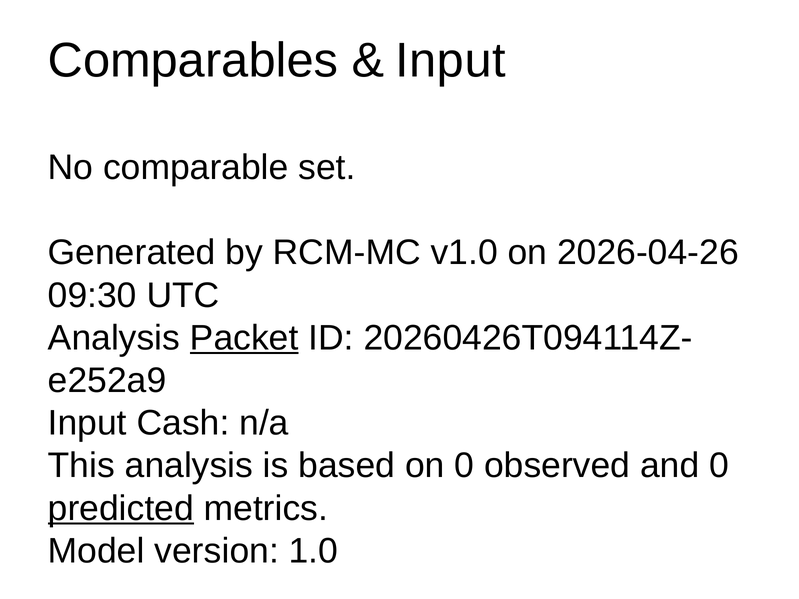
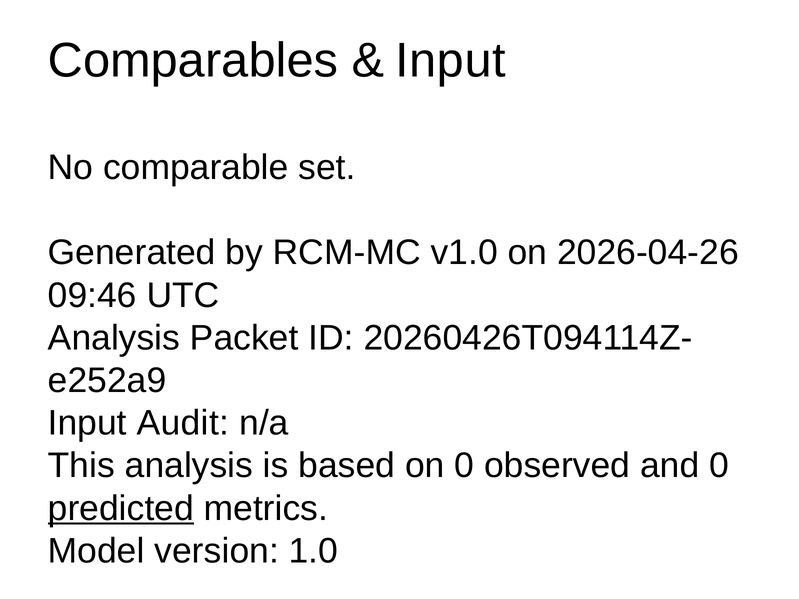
09:30: 09:30 -> 09:46
Packet underline: present -> none
Cash: Cash -> Audit
